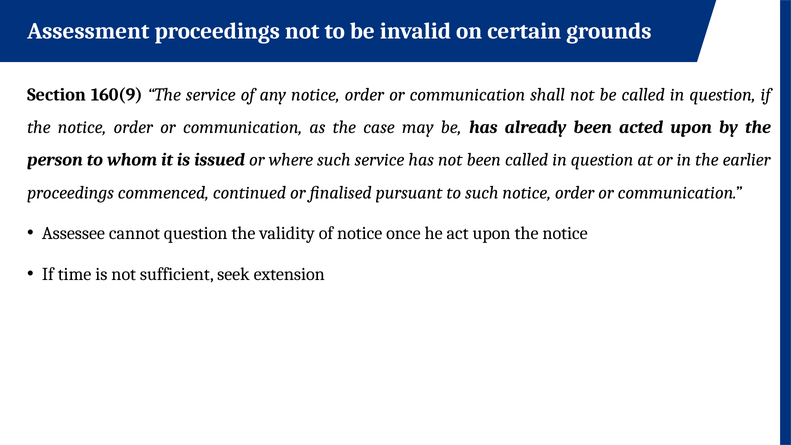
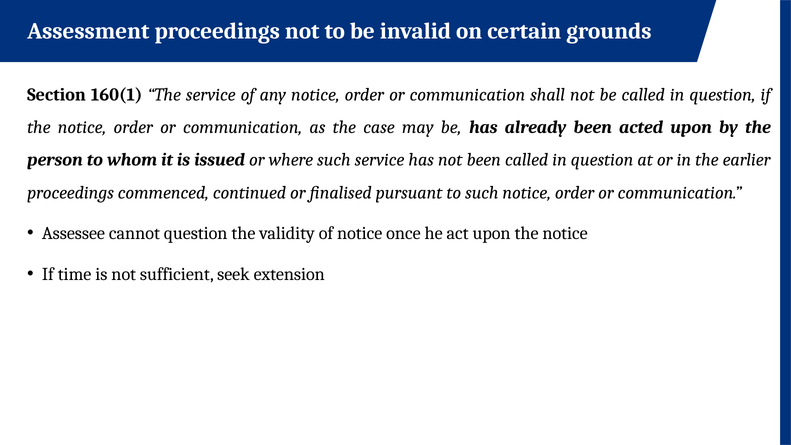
160(9: 160(9 -> 160(1
